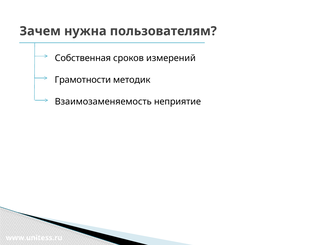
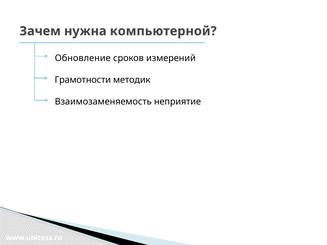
пользователям: пользователям -> компьютерной
Собственная: Собственная -> Обновление
